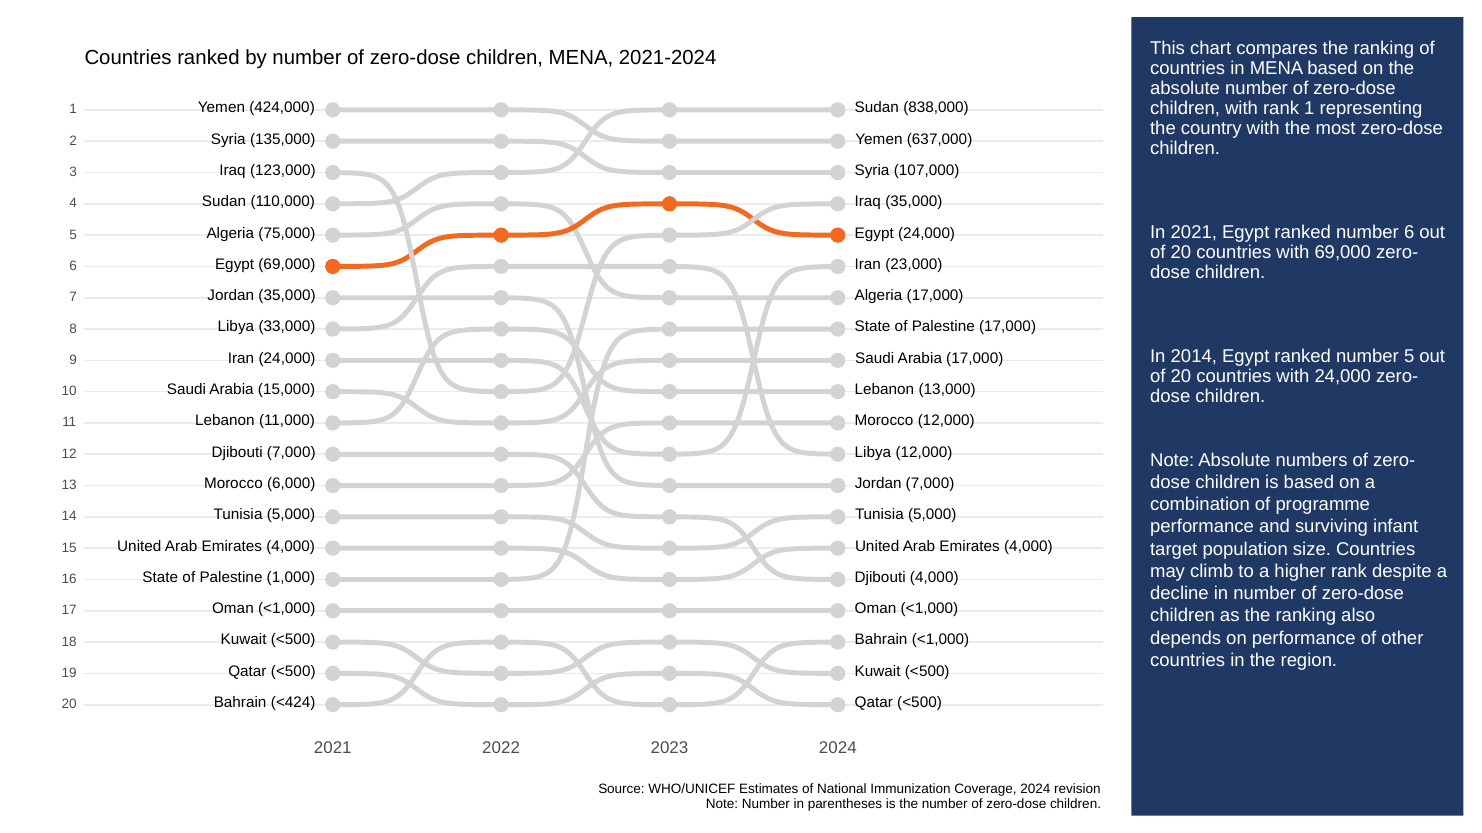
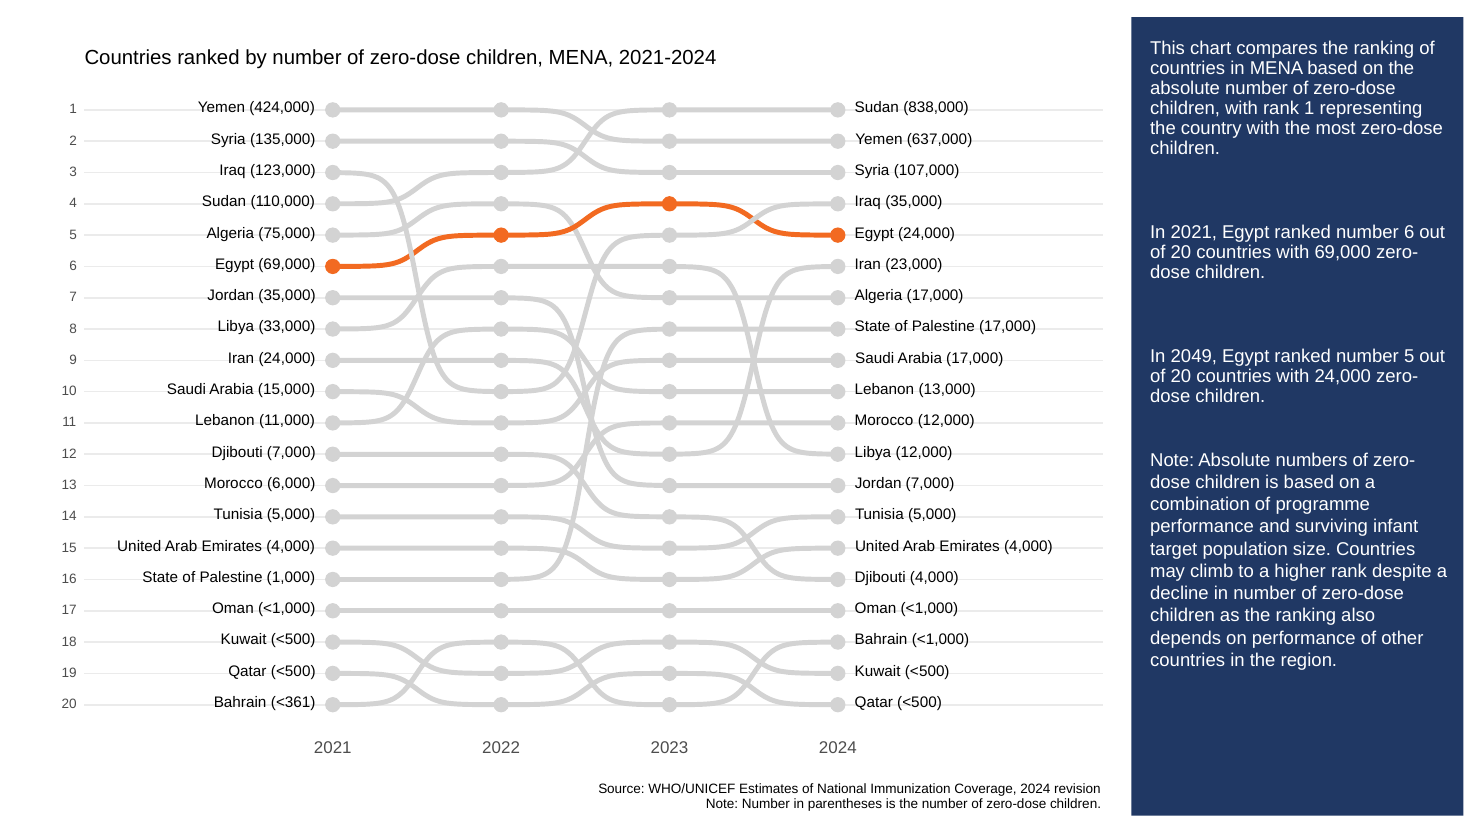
2014: 2014 -> 2049
<424: <424 -> <361
